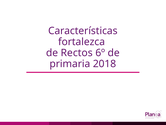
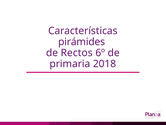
fortalezca: fortalezca -> pirámides
